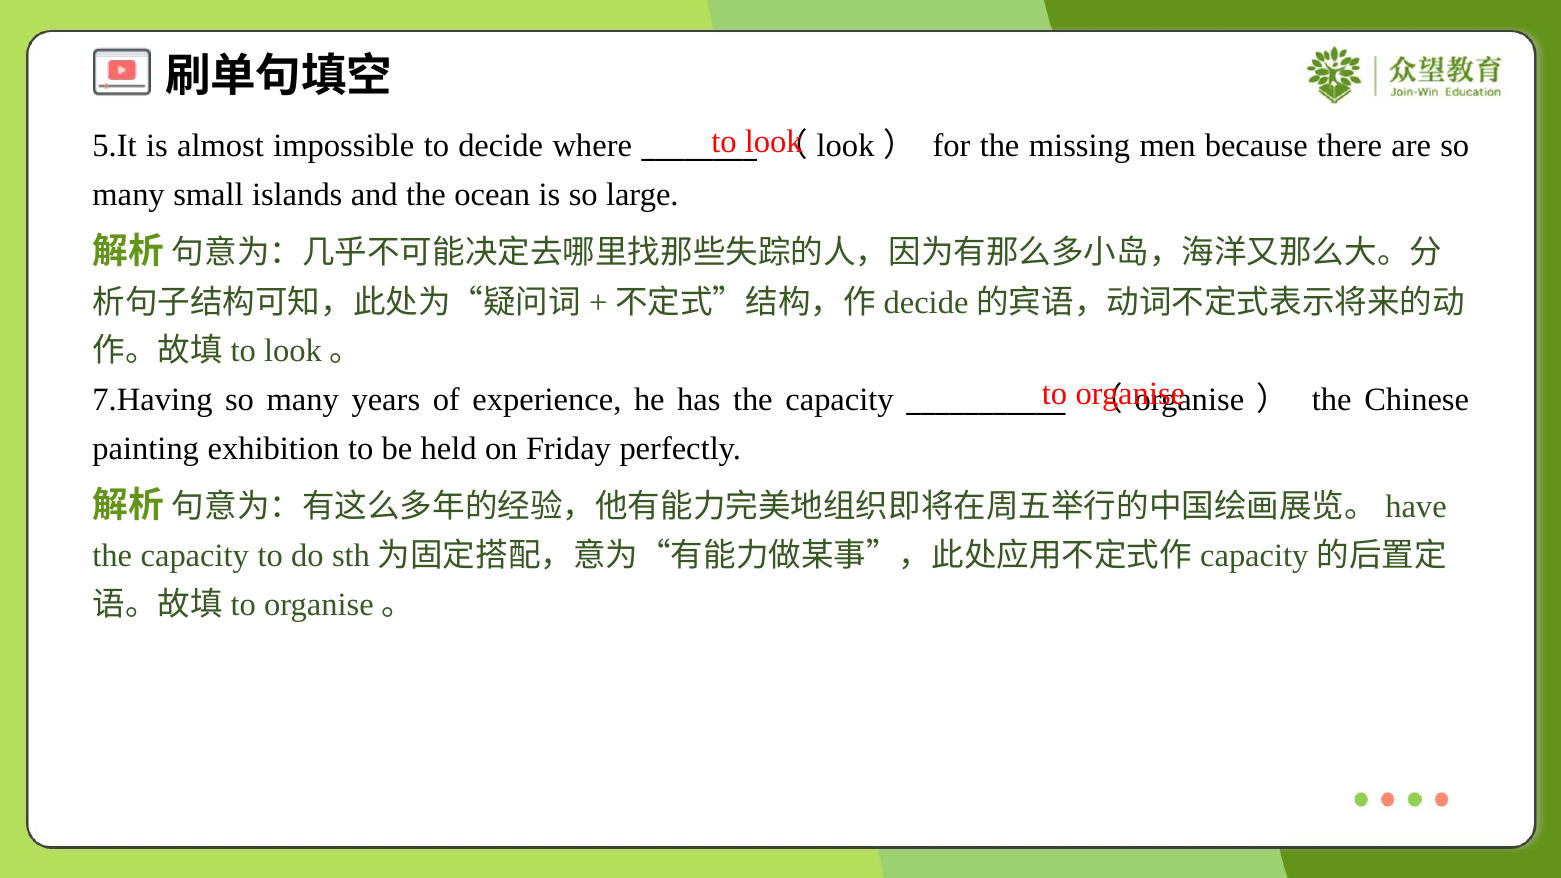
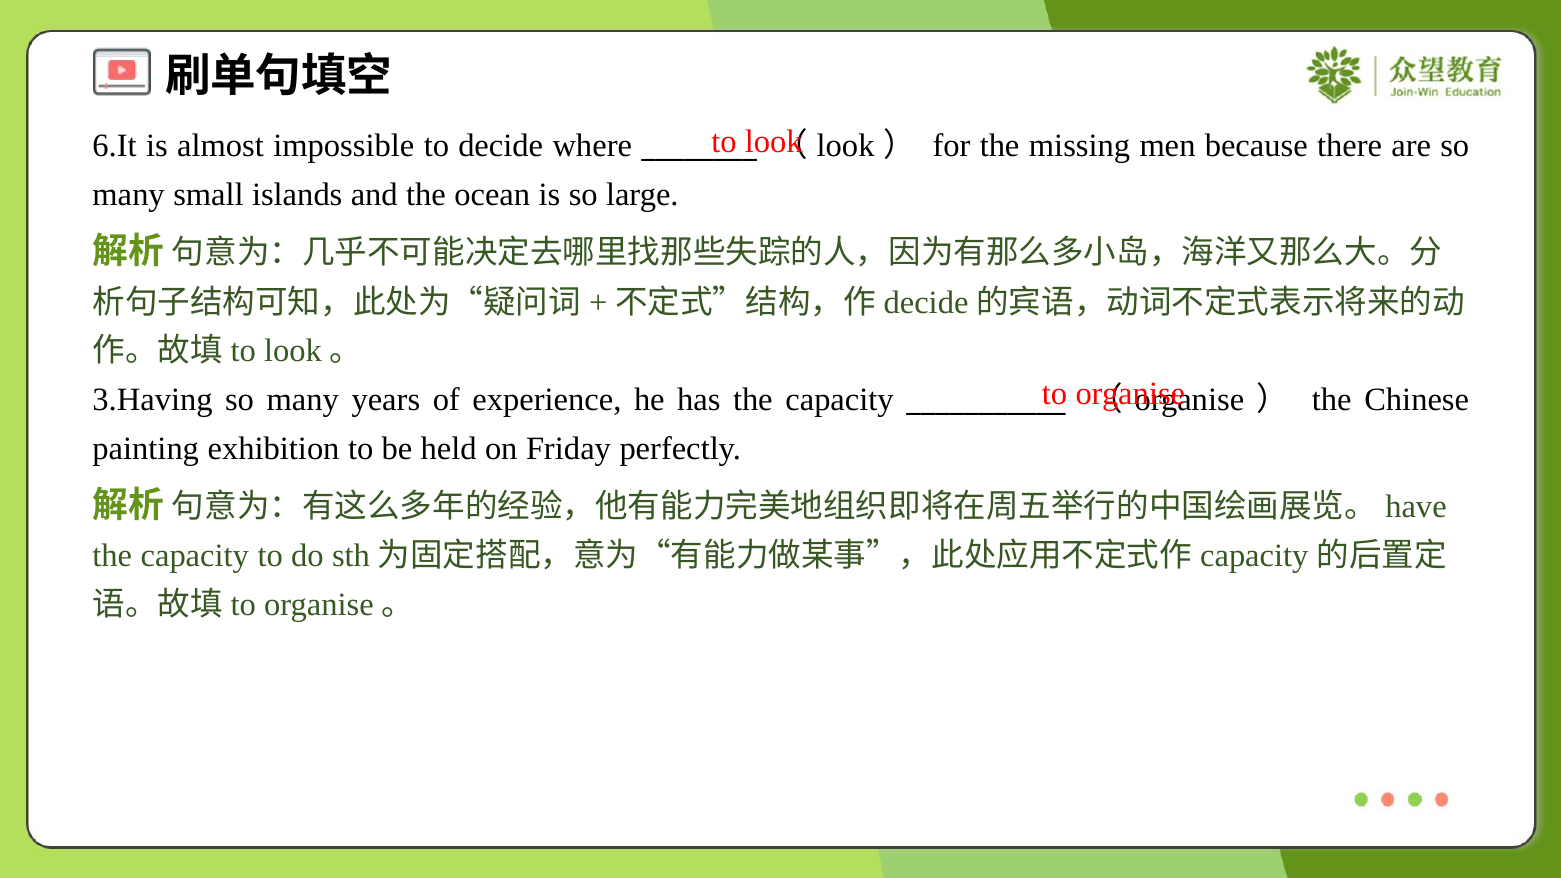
5.It: 5.It -> 6.It
7.Having: 7.Having -> 3.Having
